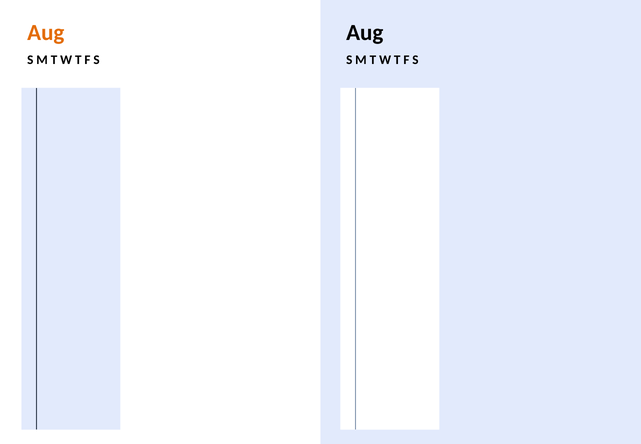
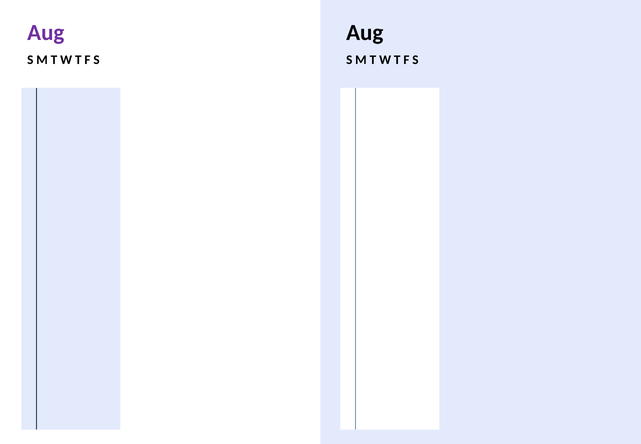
Aug at (46, 33) colour: orange -> purple
